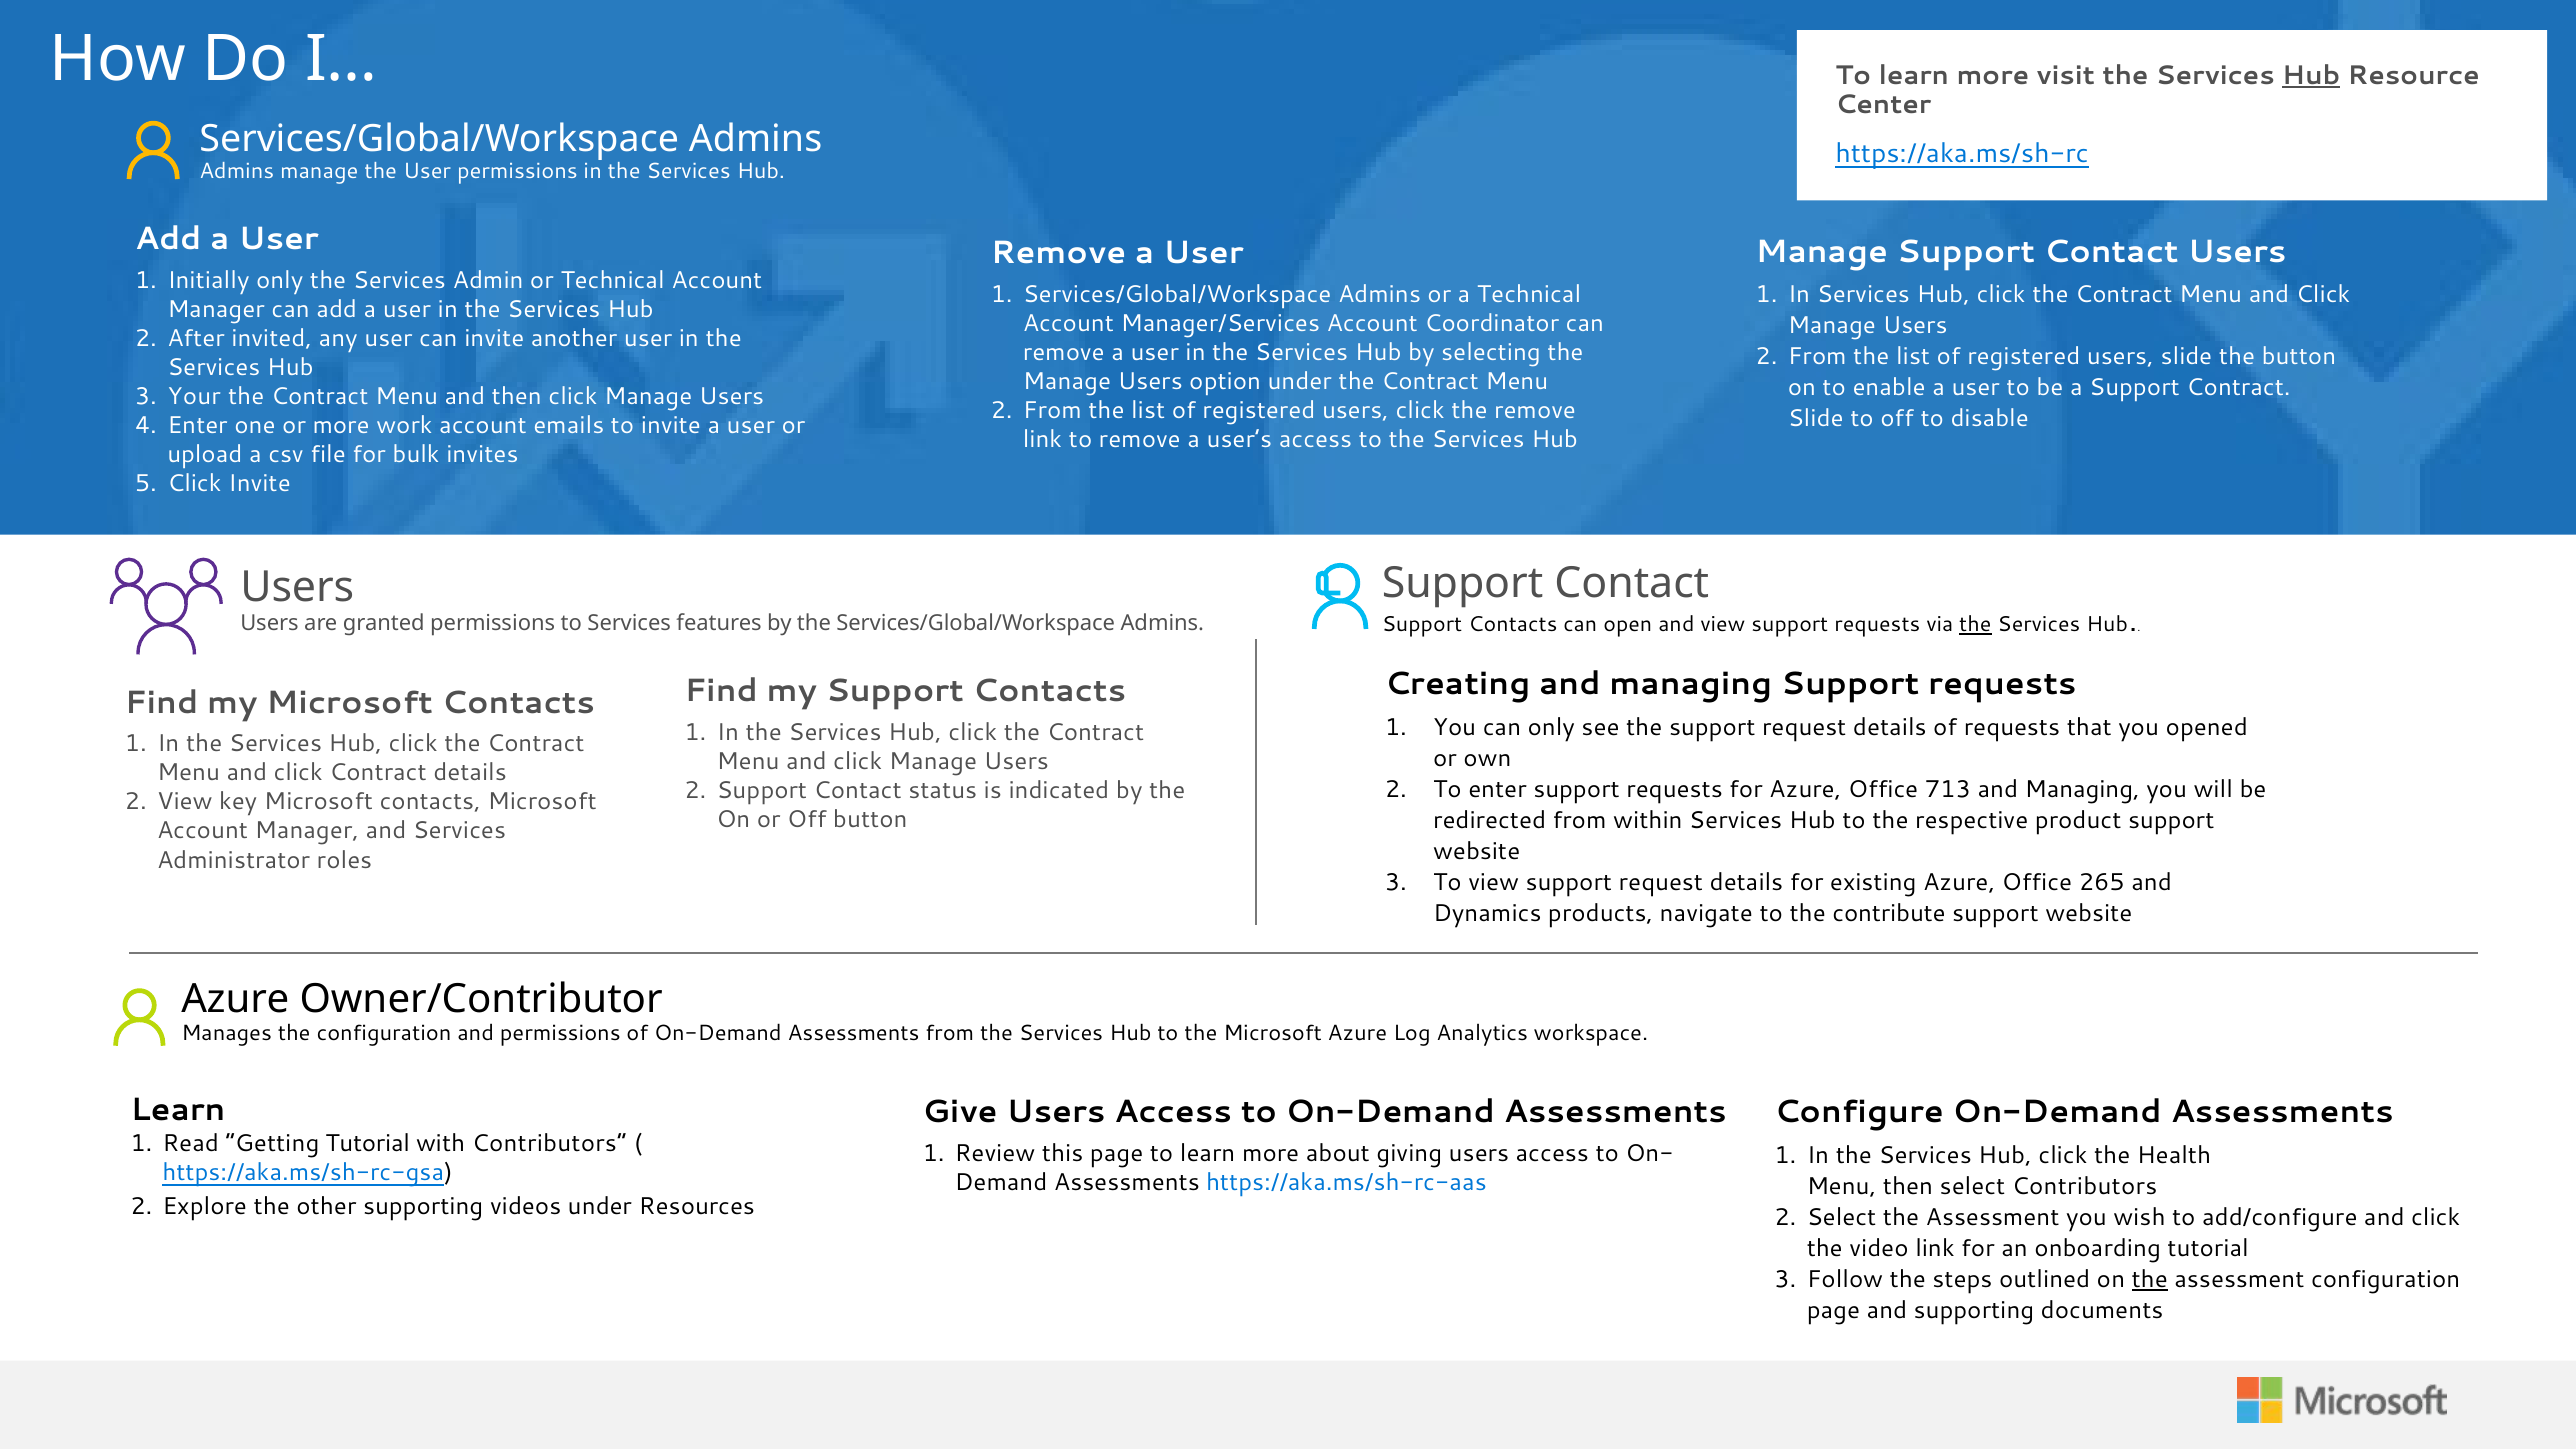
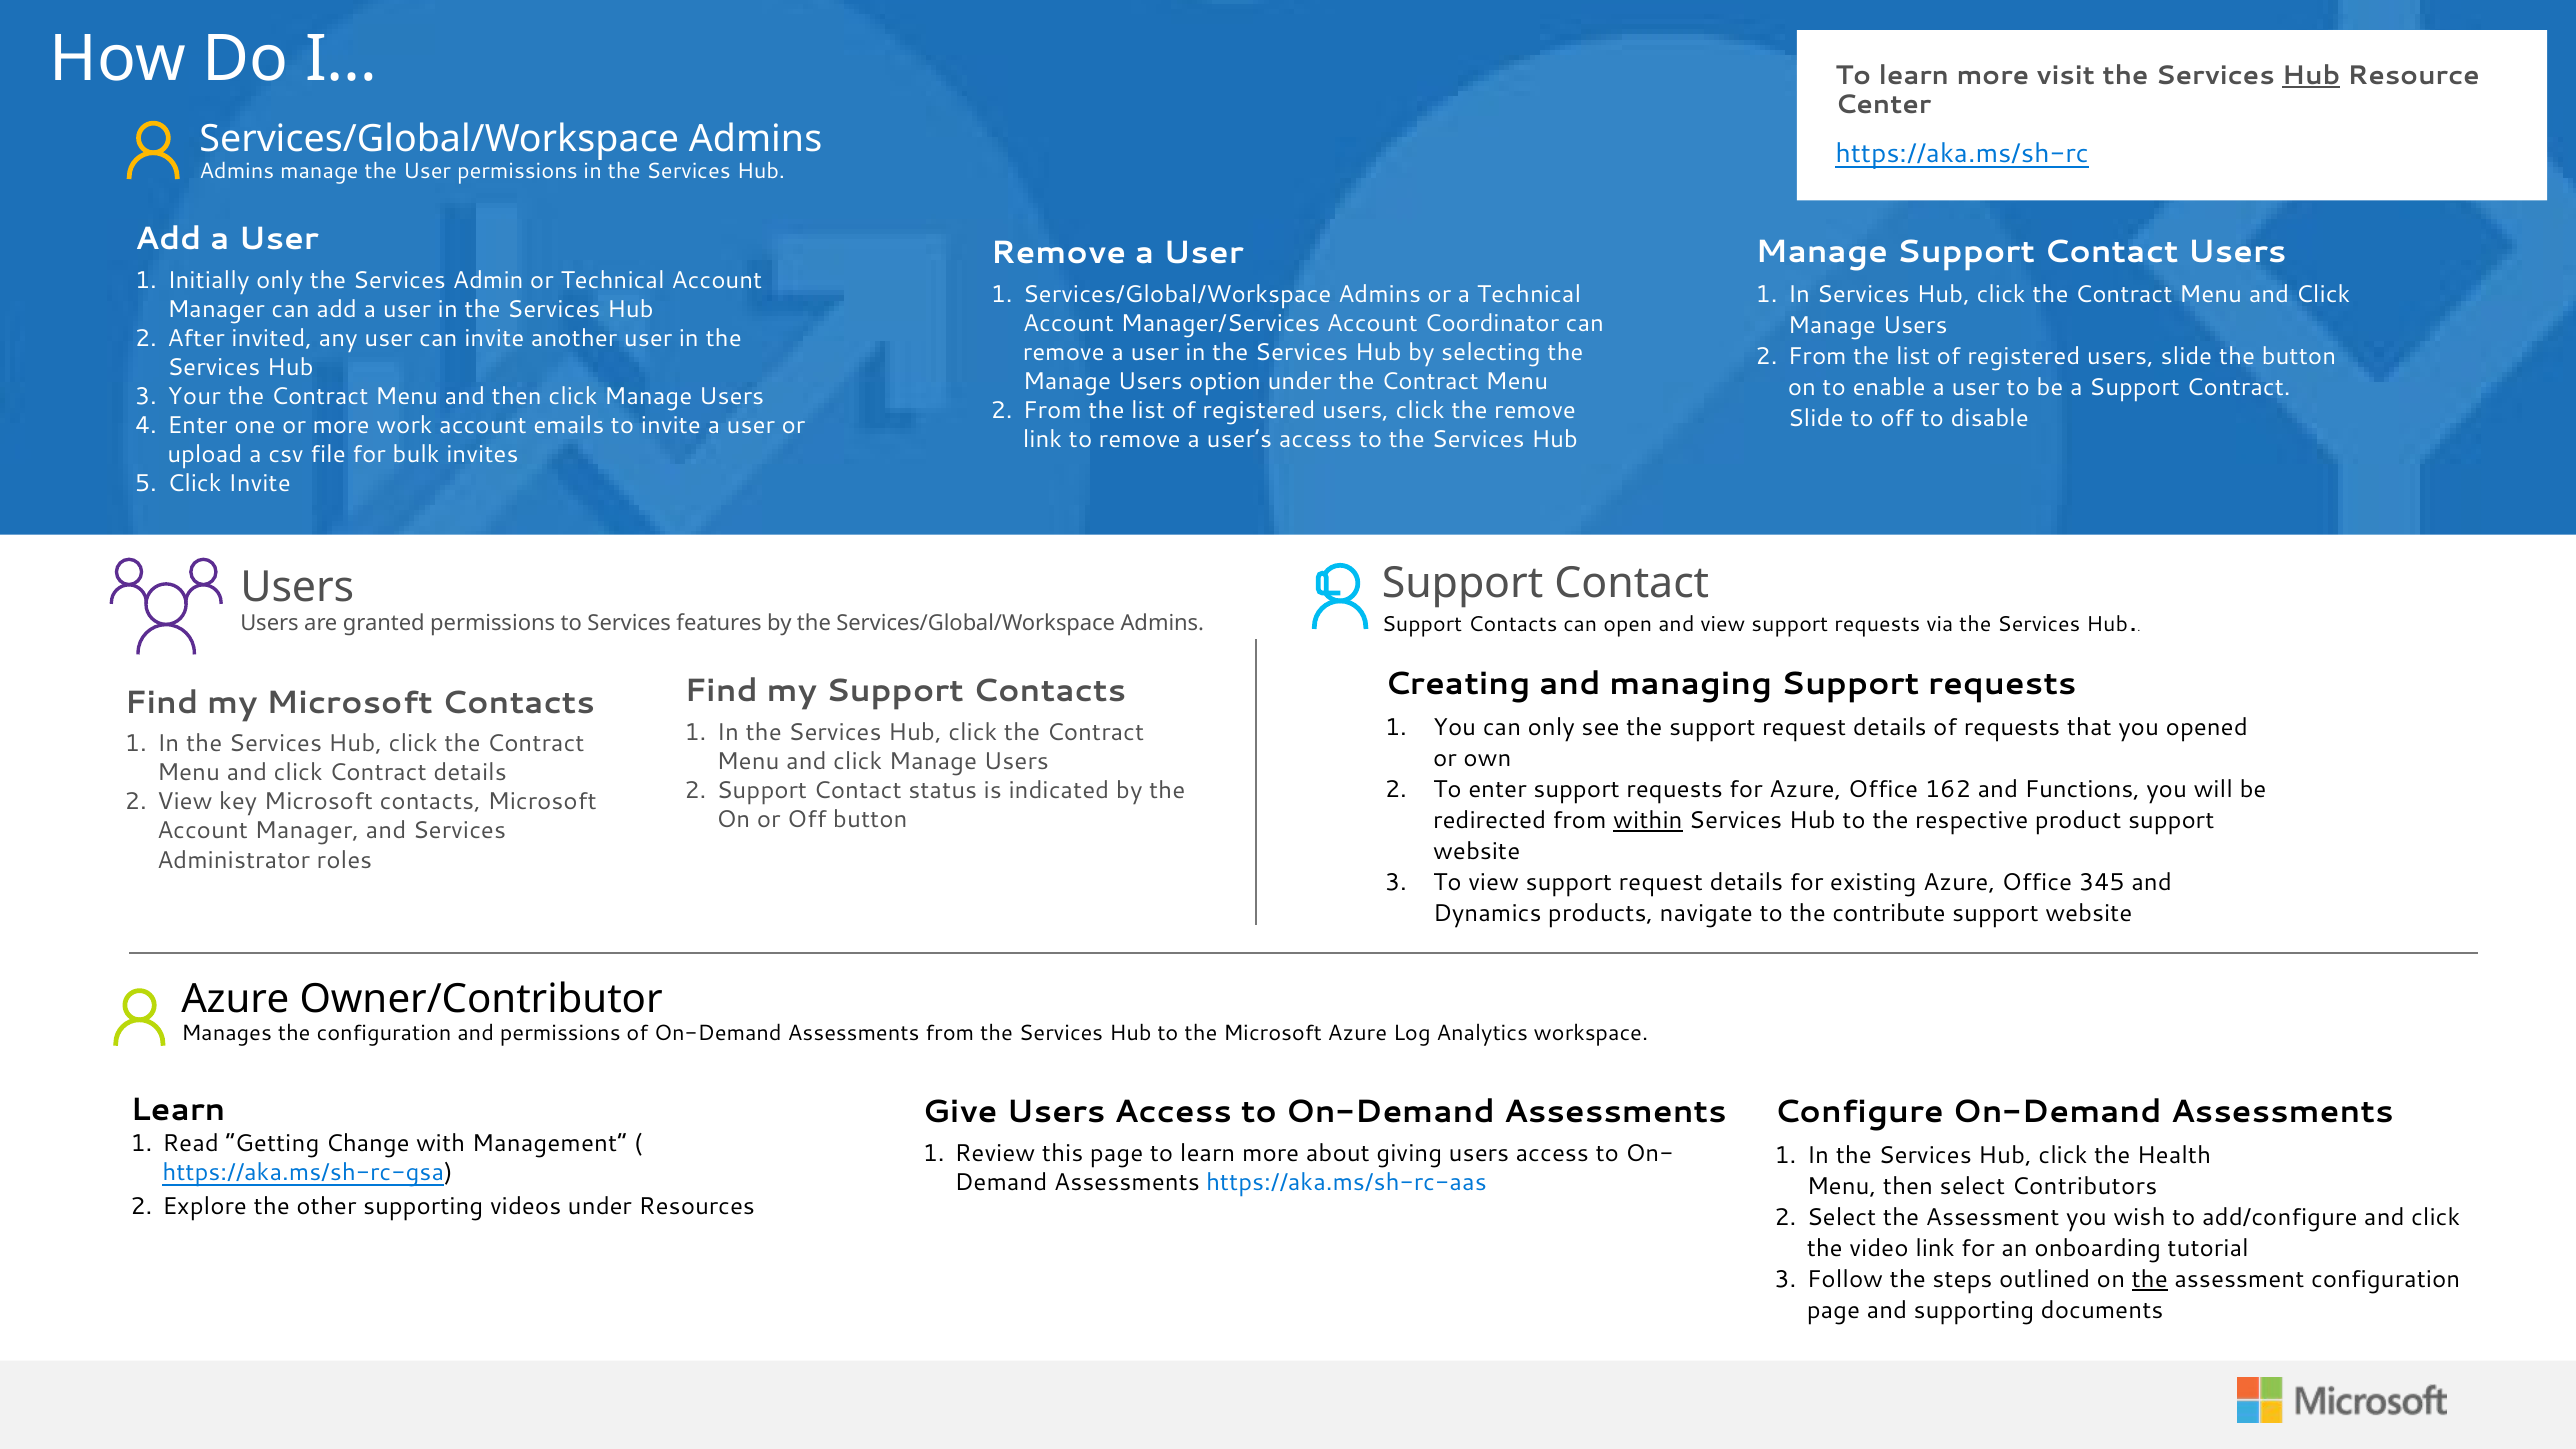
the at (1975, 625) underline: present -> none
713: 713 -> 162
Managing at (2082, 790): Managing -> Functions
within underline: none -> present
265: 265 -> 345
Getting Tutorial: Tutorial -> Change
with Contributors: Contributors -> Management
